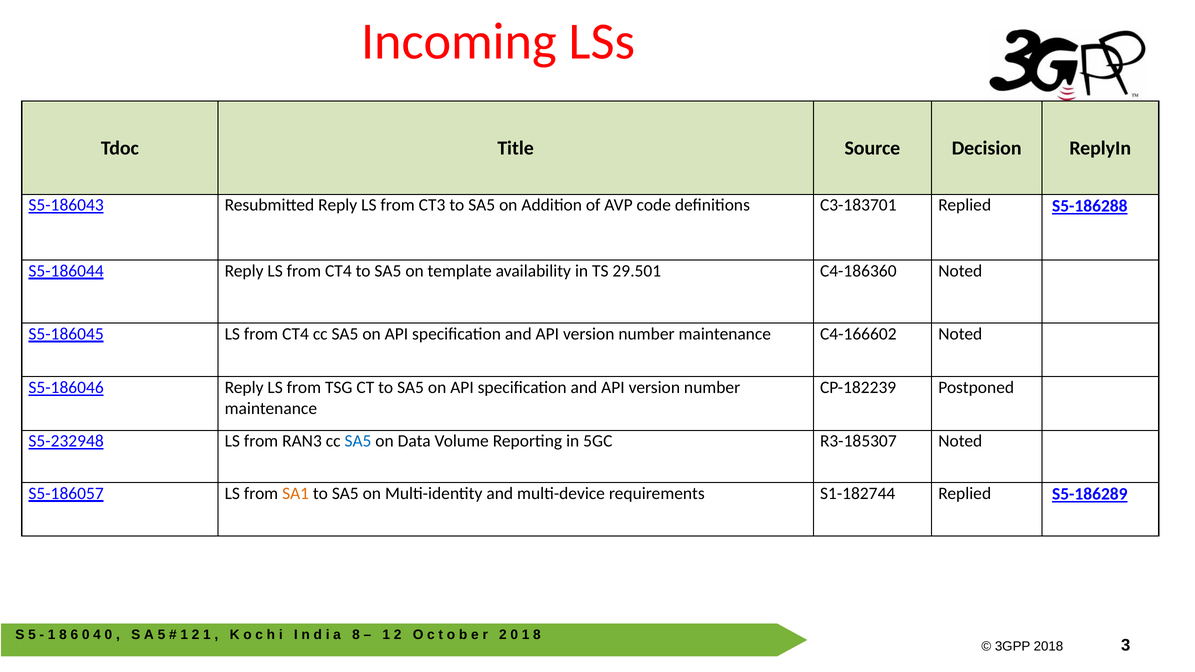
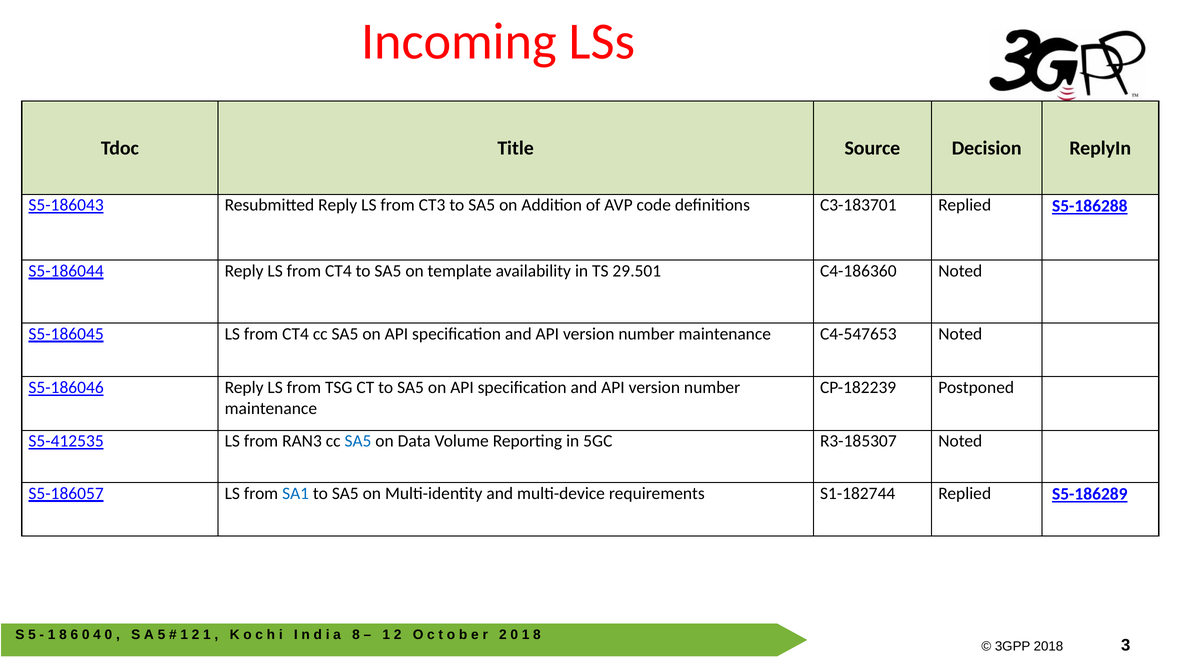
C4-166602: C4-166602 -> C4-547653
S5-232948: S5-232948 -> S5-412535
SA1 colour: orange -> blue
